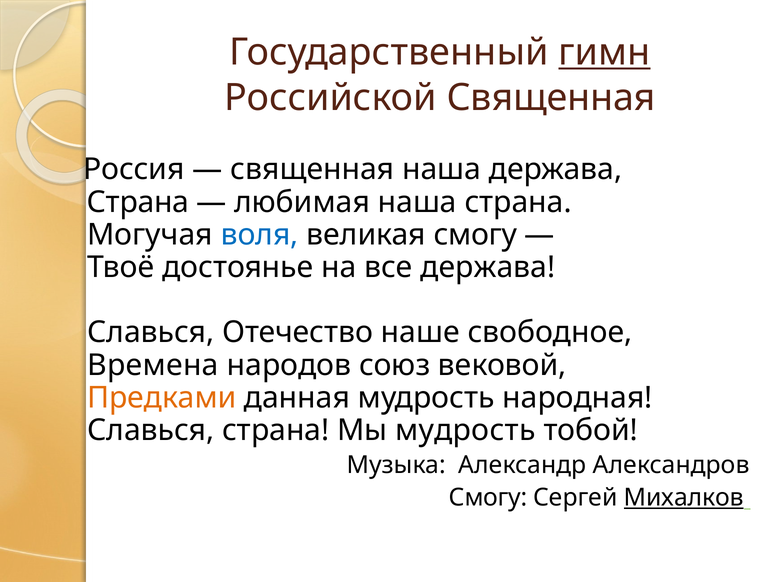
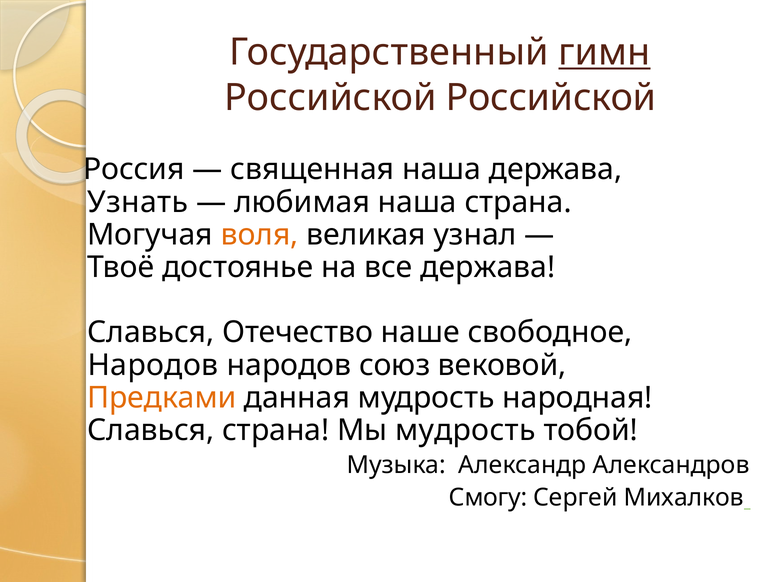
Российской Священная: Священная -> Российской
Страна at (138, 202): Страна -> Узнать
воля colour: blue -> orange
великая смогу: смогу -> узнал
Времена at (153, 365): Времена -> Народов
Михалков underline: present -> none
